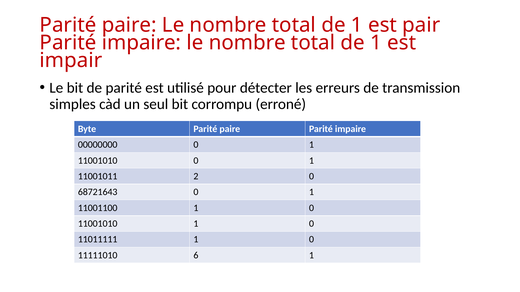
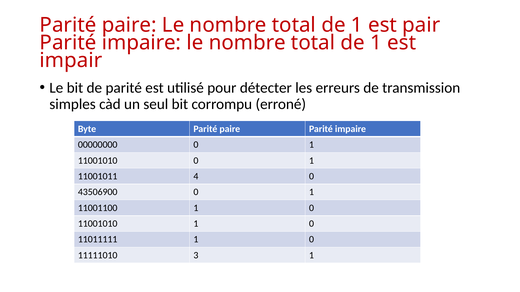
2: 2 -> 4
68721643: 68721643 -> 43506900
6: 6 -> 3
